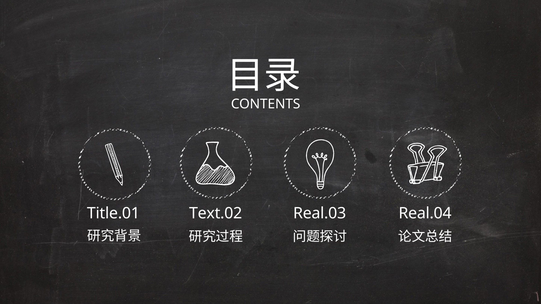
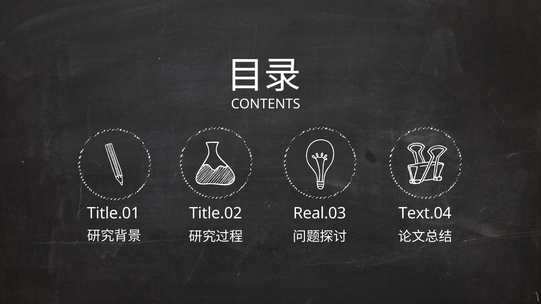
Text.02: Text.02 -> Title.02
Real.04: Real.04 -> Text.04
